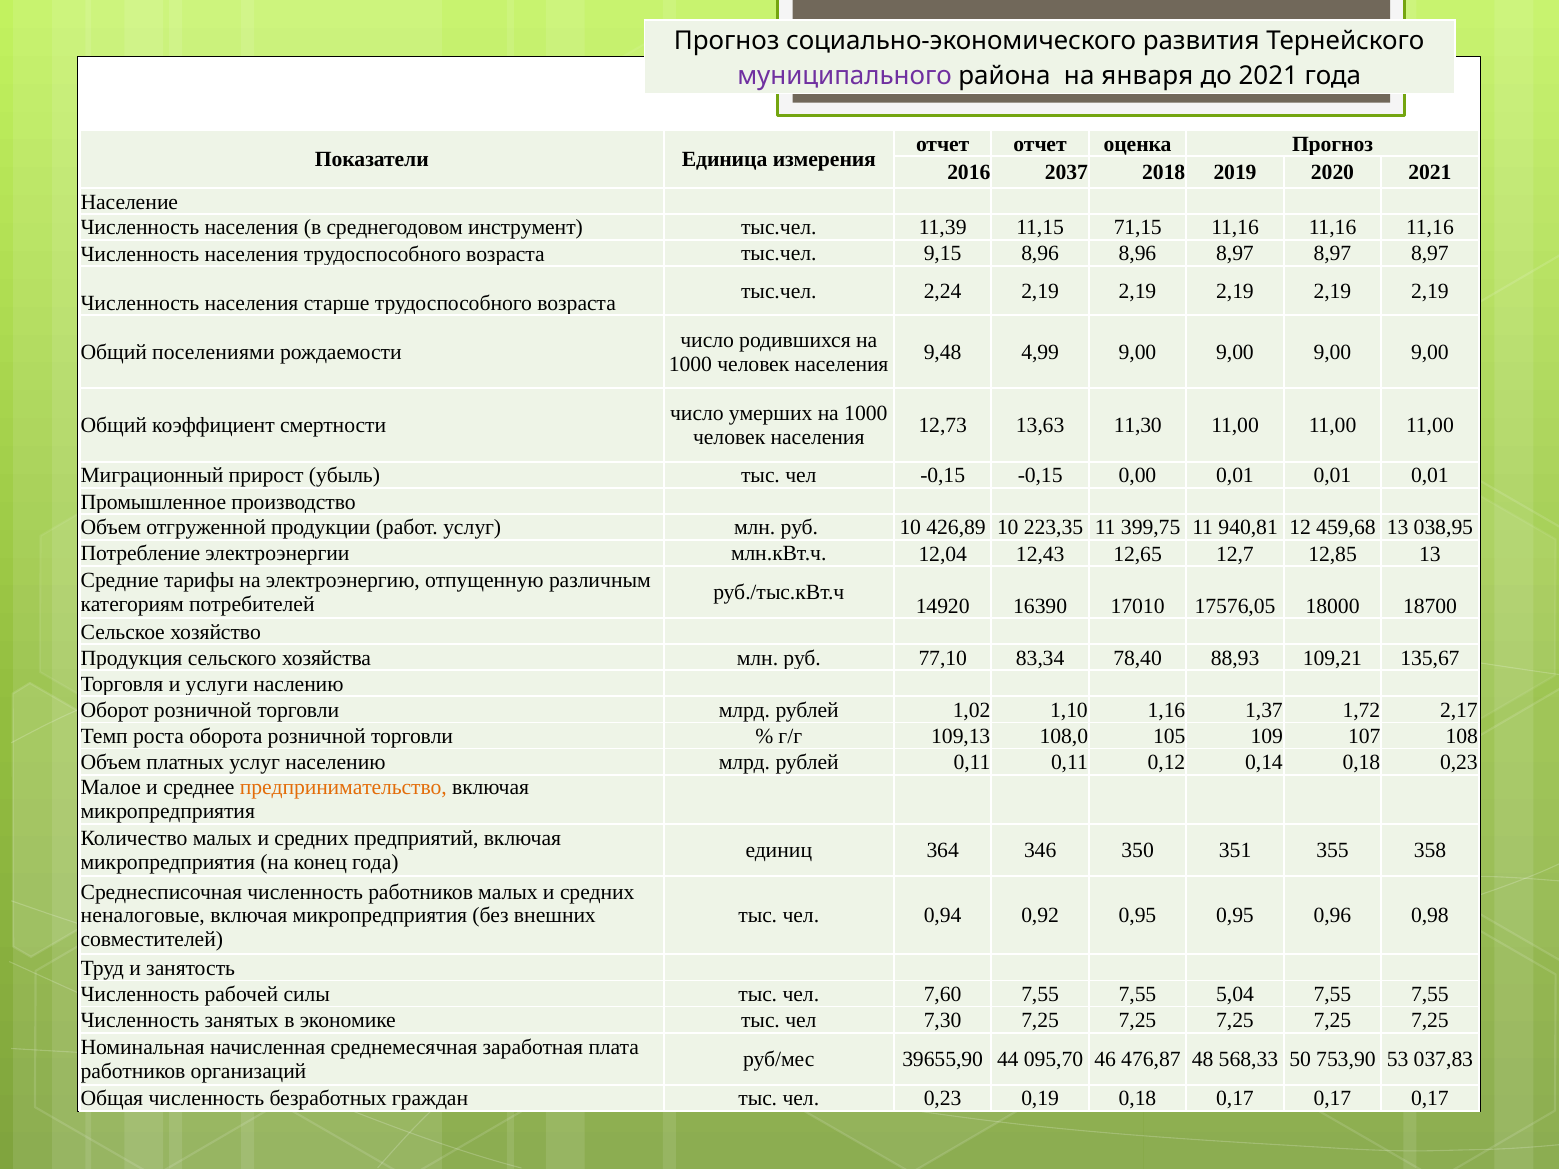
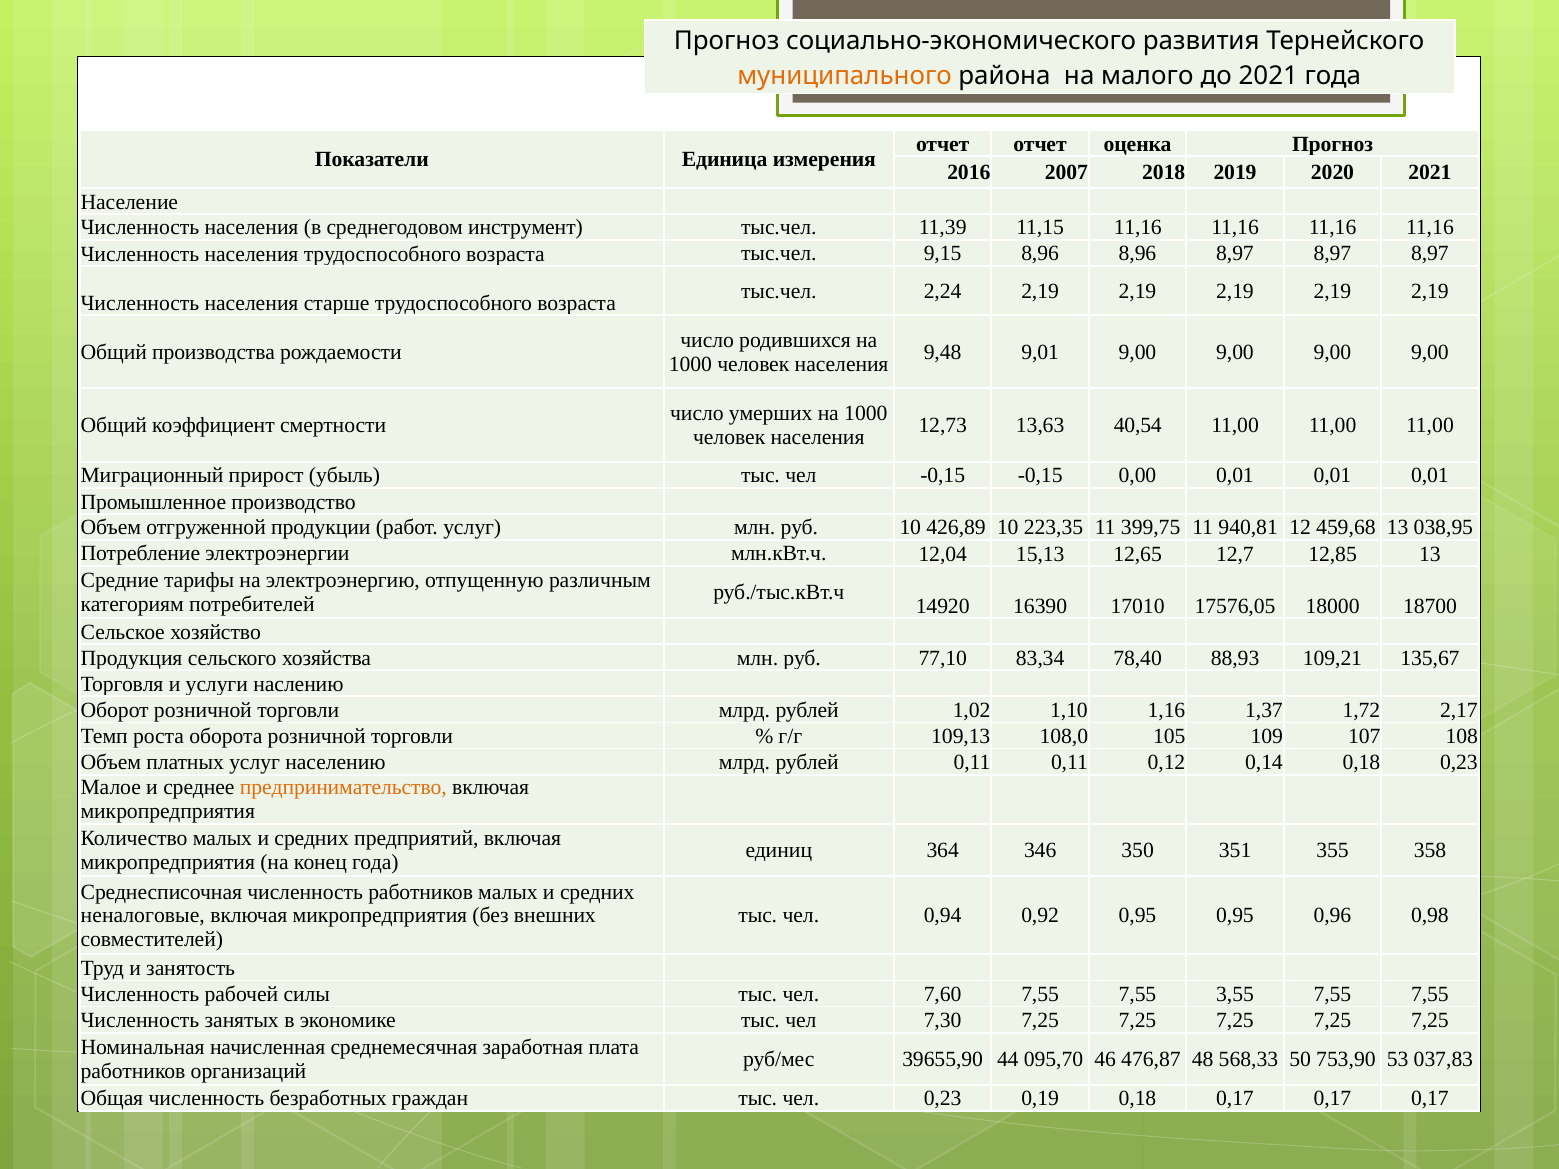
муниципального colour: purple -> orange
января: января -> малого
2037: 2037 -> 2007
11,15 71,15: 71,15 -> 11,16
поселениями: поселениями -> производства
4,99: 4,99 -> 9,01
11,30: 11,30 -> 40,54
12,43: 12,43 -> 15,13
5,04: 5,04 -> 3,55
